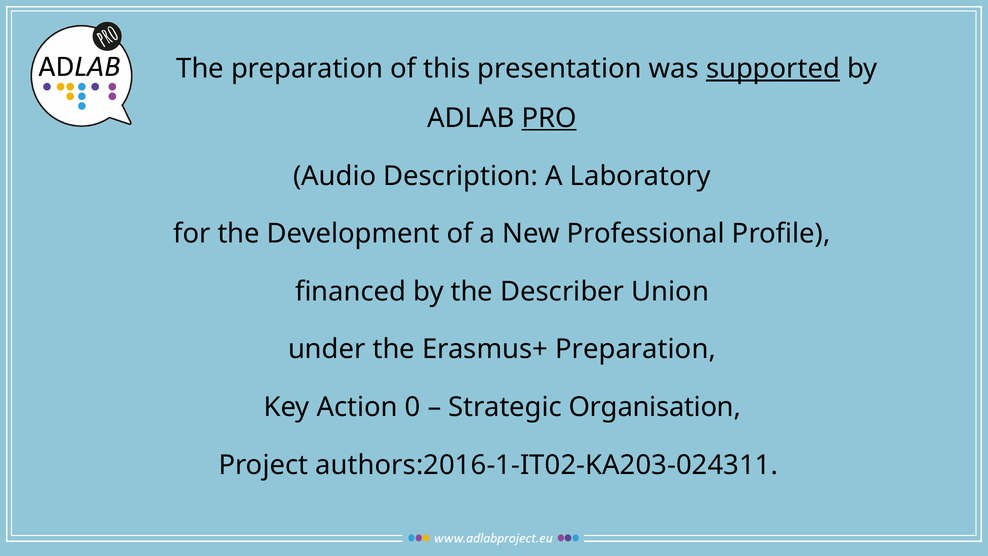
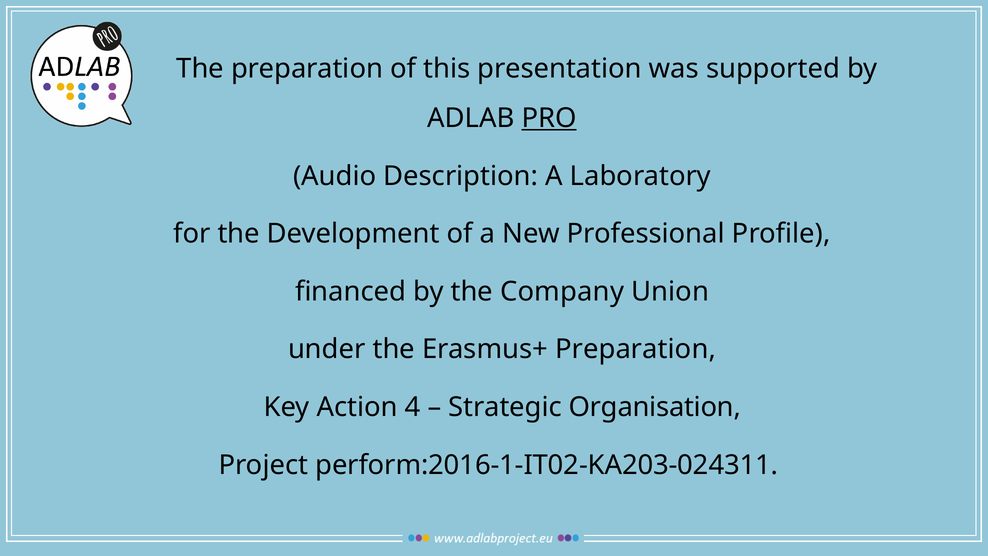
supported underline: present -> none
Describer: Describer -> Company
0: 0 -> 4
authors:2016-1-IT02-KA203-024311: authors:2016-1-IT02-KA203-024311 -> perform:2016-1-IT02-KA203-024311
